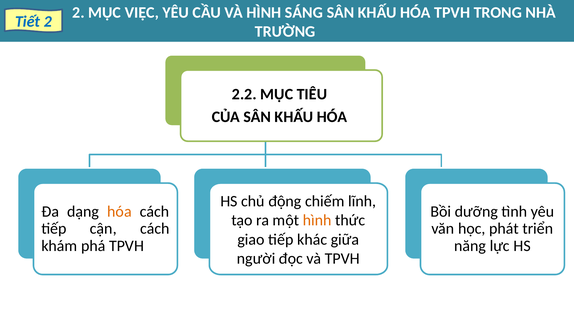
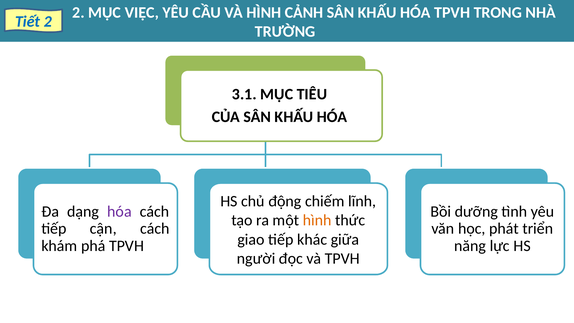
SÁNG: SÁNG -> CẢNH
2.2: 2.2 -> 3.1
hóa at (119, 211) colour: orange -> purple
